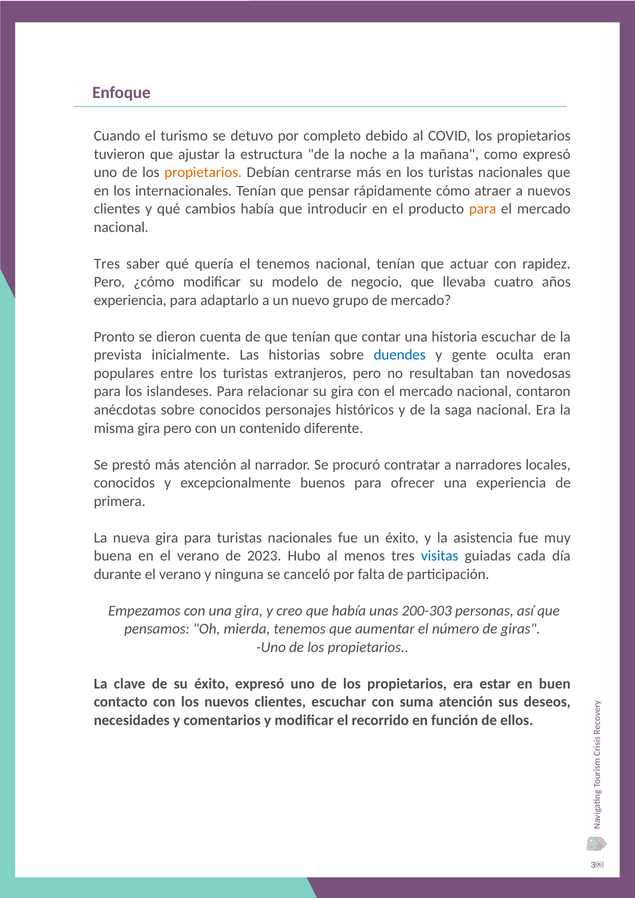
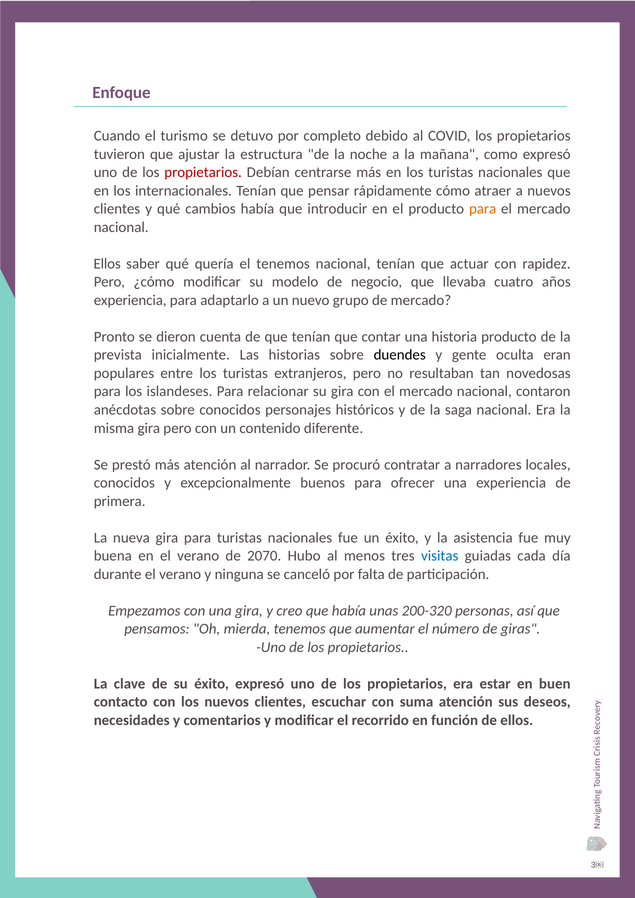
propietarios at (203, 172) colour: orange -> red
Tres at (107, 264): Tres -> Ellos
historia escuchar: escuchar -> producto
duendes colour: blue -> black
2023: 2023 -> 2070
200-303: 200-303 -> 200-320
